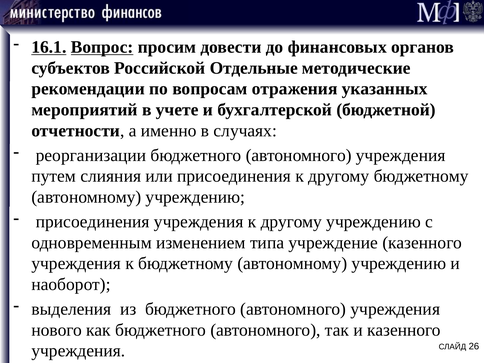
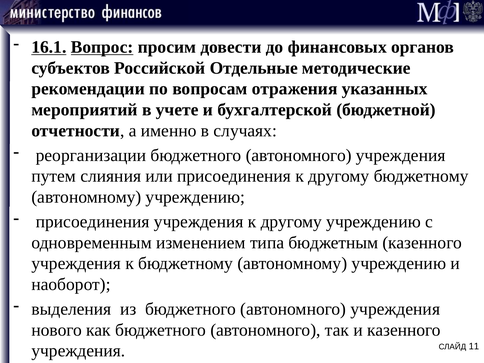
учреждение: учреждение -> бюджетным
26: 26 -> 11
